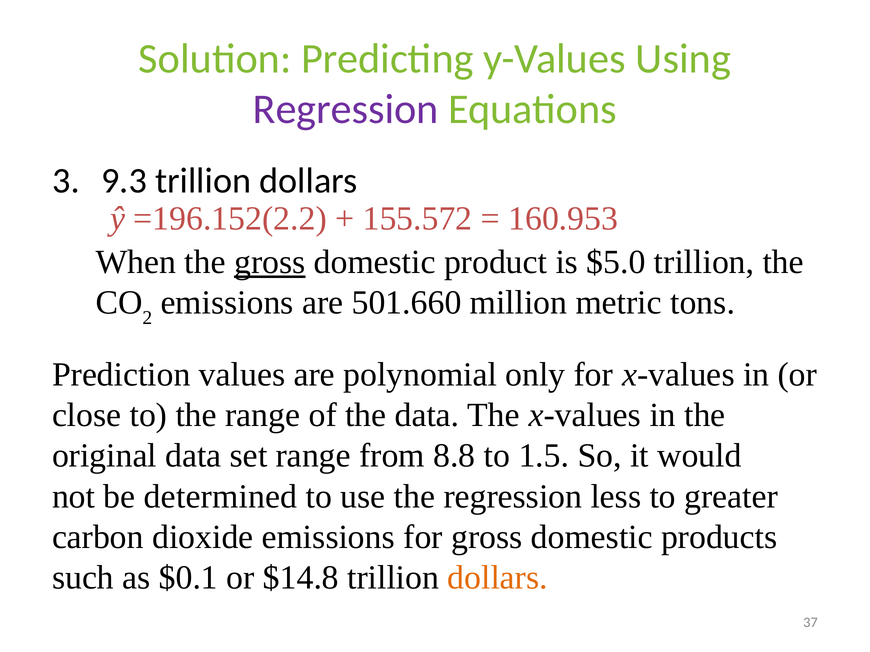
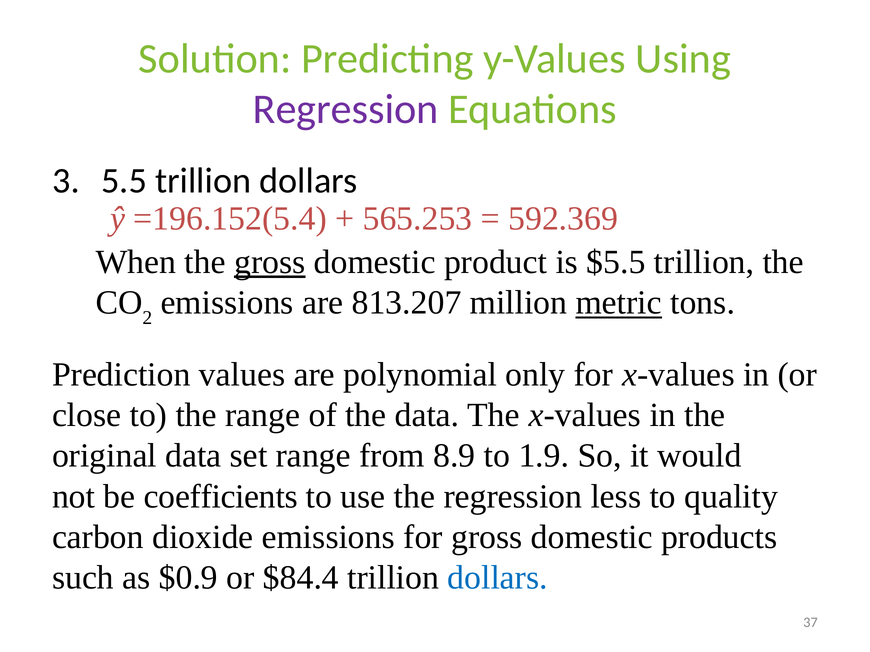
9.3: 9.3 -> 5.5
=196.152(2.2: =196.152(2.2 -> =196.152(5.4
155.572: 155.572 -> 565.253
160.953: 160.953 -> 592.369
$5.0: $5.0 -> $5.5
501.660: 501.660 -> 813.207
metric underline: none -> present
8.8: 8.8 -> 8.9
1.5: 1.5 -> 1.9
determined: determined -> coefficients
greater: greater -> quality
$0.1: $0.1 -> $0.9
$14.8: $14.8 -> $84.4
dollars at (498, 578) colour: orange -> blue
